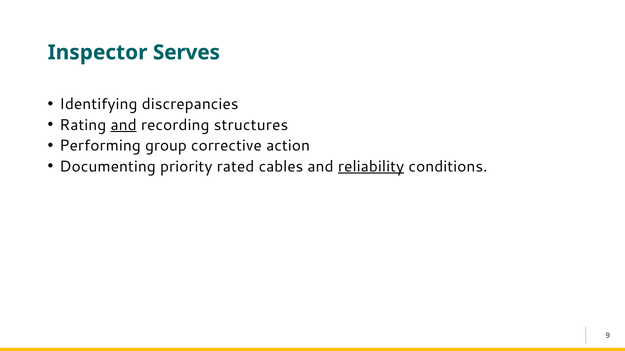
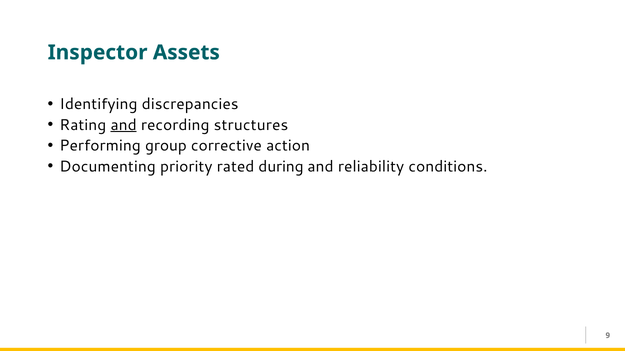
Serves: Serves -> Assets
cables: cables -> during
reliability underline: present -> none
